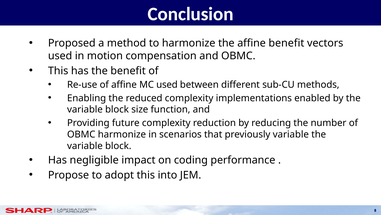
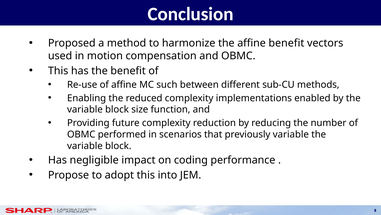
MC used: used -> such
OBMC harmonize: harmonize -> performed
